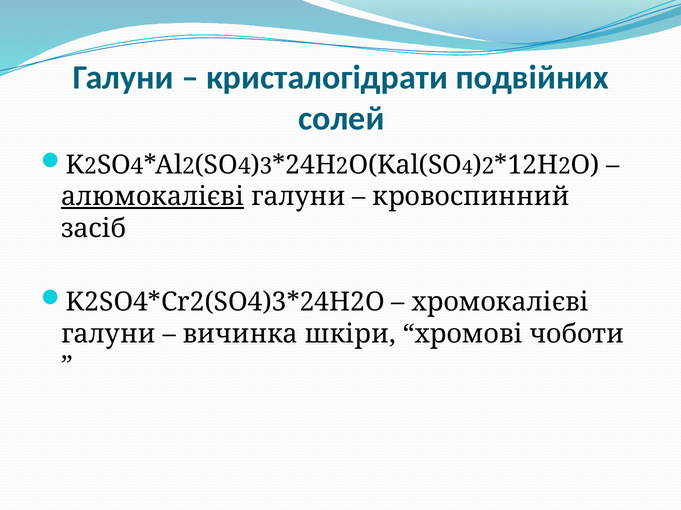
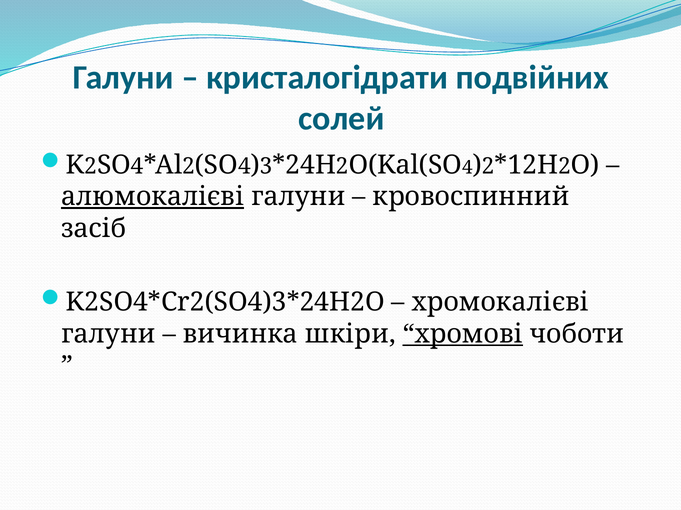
хромові underline: none -> present
